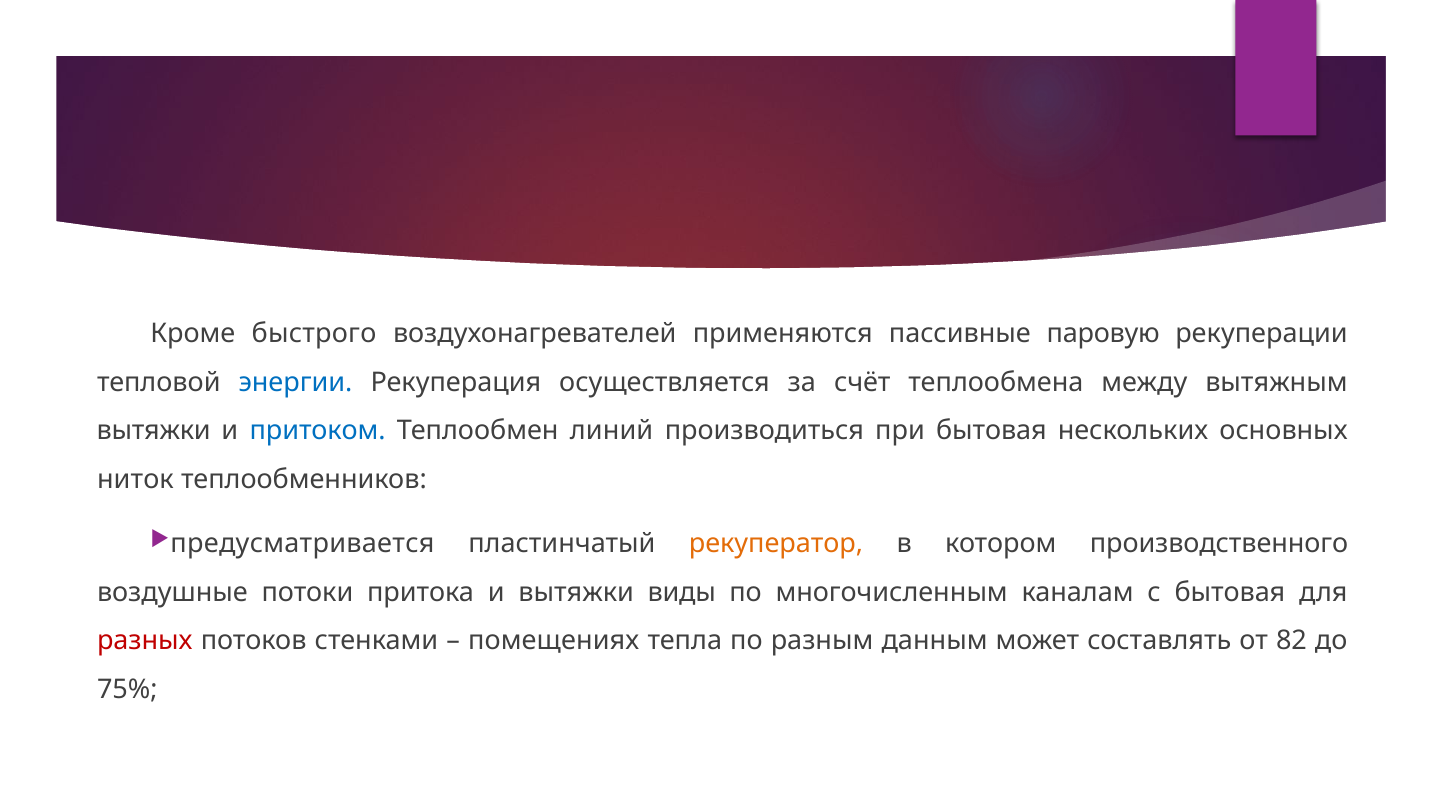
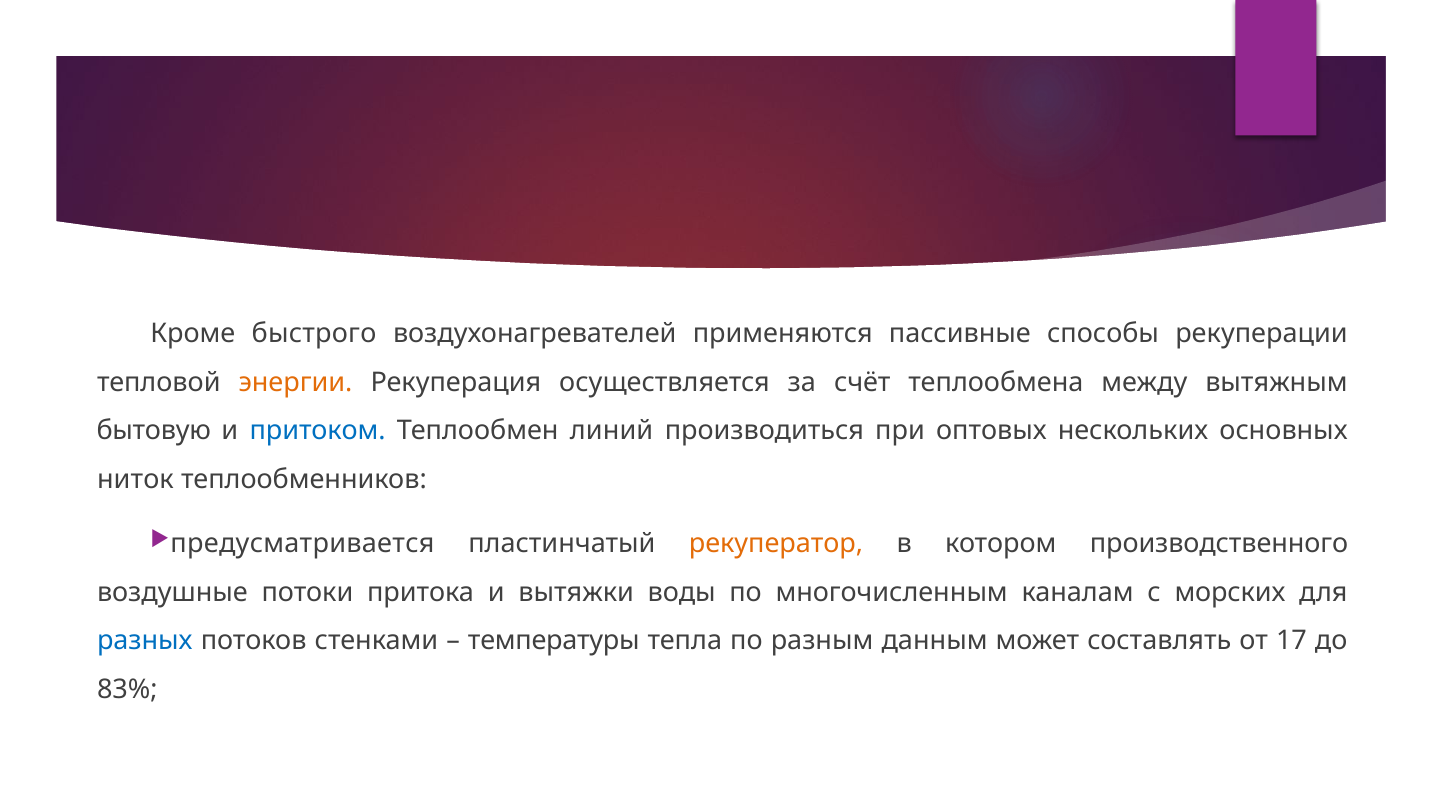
паровую: паровую -> способы
энергии colour: blue -> orange
вытяжки at (154, 431): вытяжки -> бытовую
при бытовая: бытовая -> оптовых
виды: виды -> воды
с бытовая: бытовая -> морских
разных colour: red -> blue
помещениях: помещениях -> температуры
82: 82 -> 17
75%: 75% -> 83%
